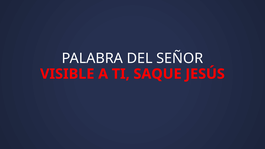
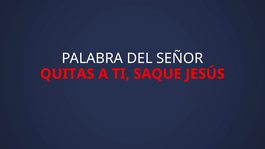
VISIBLE: VISIBLE -> QUITAS
